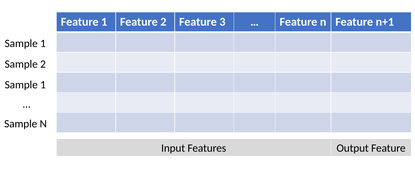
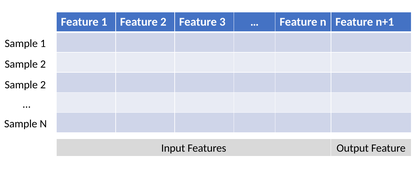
1 at (43, 85): 1 -> 2
